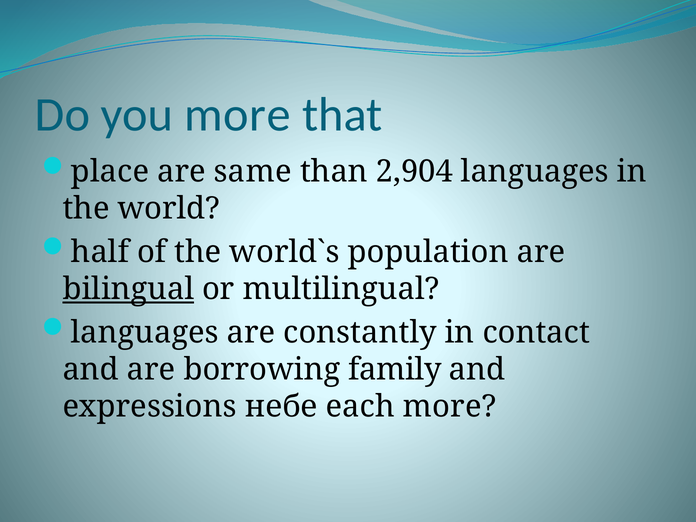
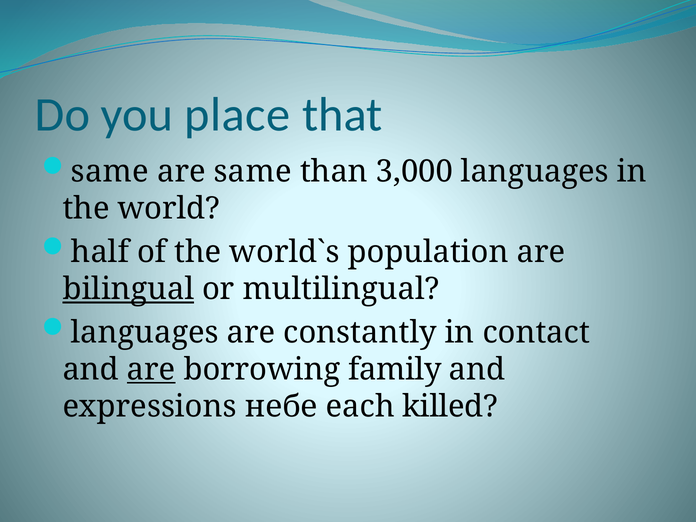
you more: more -> place
place at (110, 171): place -> same
2,904: 2,904 -> 3,000
are at (151, 369) underline: none -> present
each more: more -> killed
